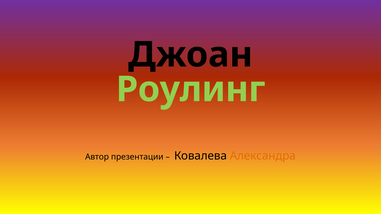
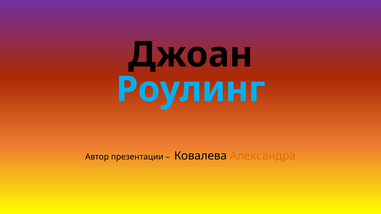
Роулинг colour: light green -> light blue
